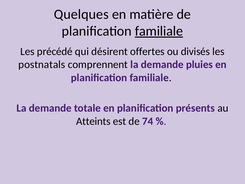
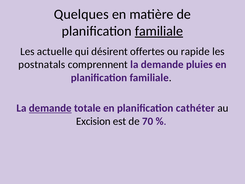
précédé: précédé -> actuelle
divisés: divisés -> rapide
demande at (50, 108) underline: none -> present
présents: présents -> cathéter
Atteints: Atteints -> Excision
74: 74 -> 70
